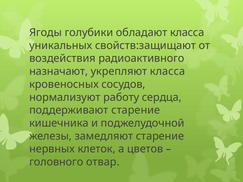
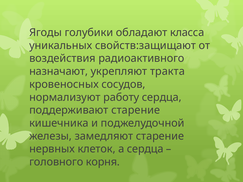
укрепляют класса: класса -> тракта
а цветов: цветов -> сердца
отвар: отвар -> корня
